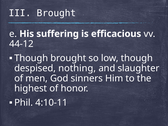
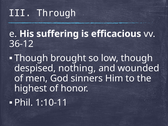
III Brought: Brought -> Through
44-12: 44-12 -> 36-12
slaughter: slaughter -> wounded
4:10-11: 4:10-11 -> 1:10-11
